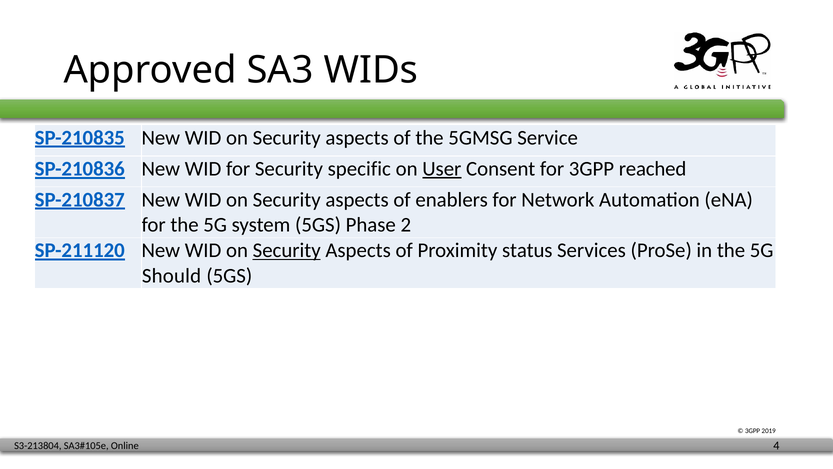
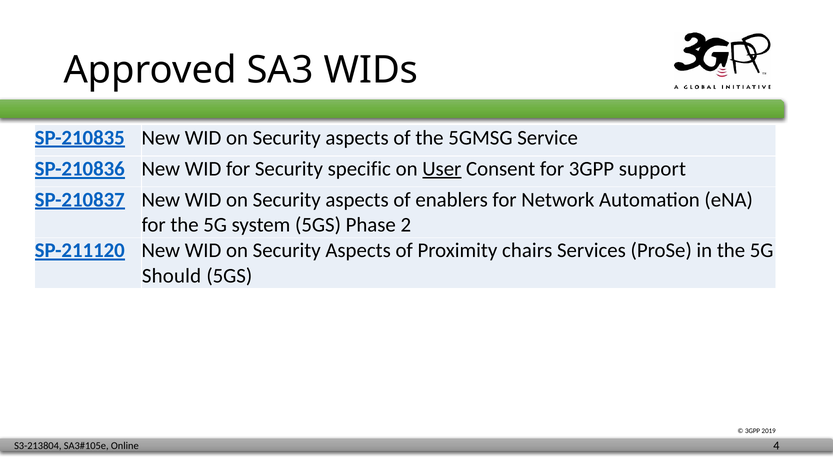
reached: reached -> support
Security at (287, 250) underline: present -> none
status: status -> chairs
